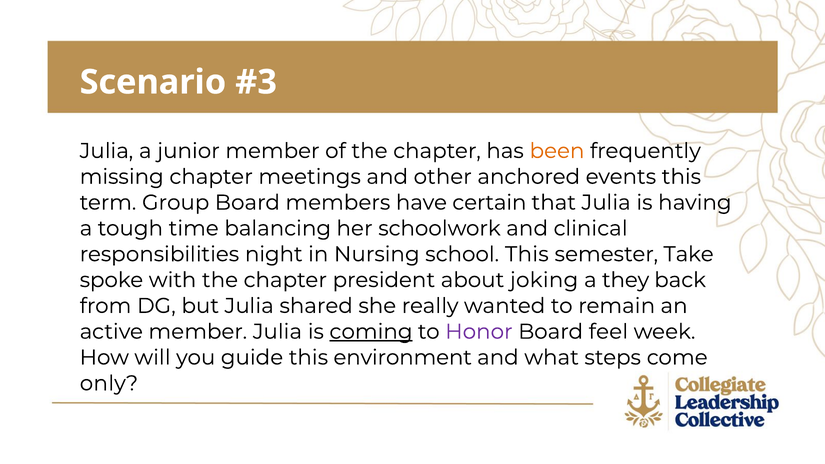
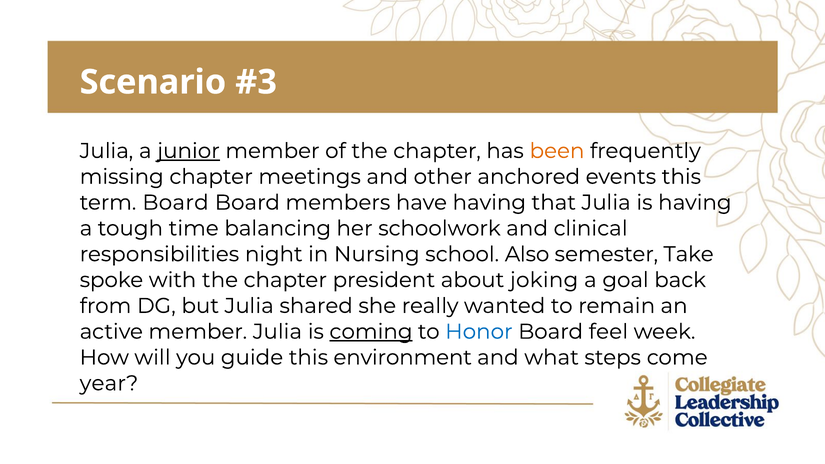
junior underline: none -> present
term Group: Group -> Board
have certain: certain -> having
school This: This -> Also
they: they -> goal
Honor colour: purple -> blue
only: only -> year
